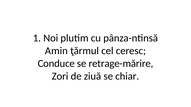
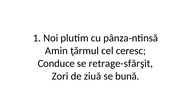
retrage-mărire: retrage-mărire -> retrage-sfârşit
chiar: chiar -> bună
